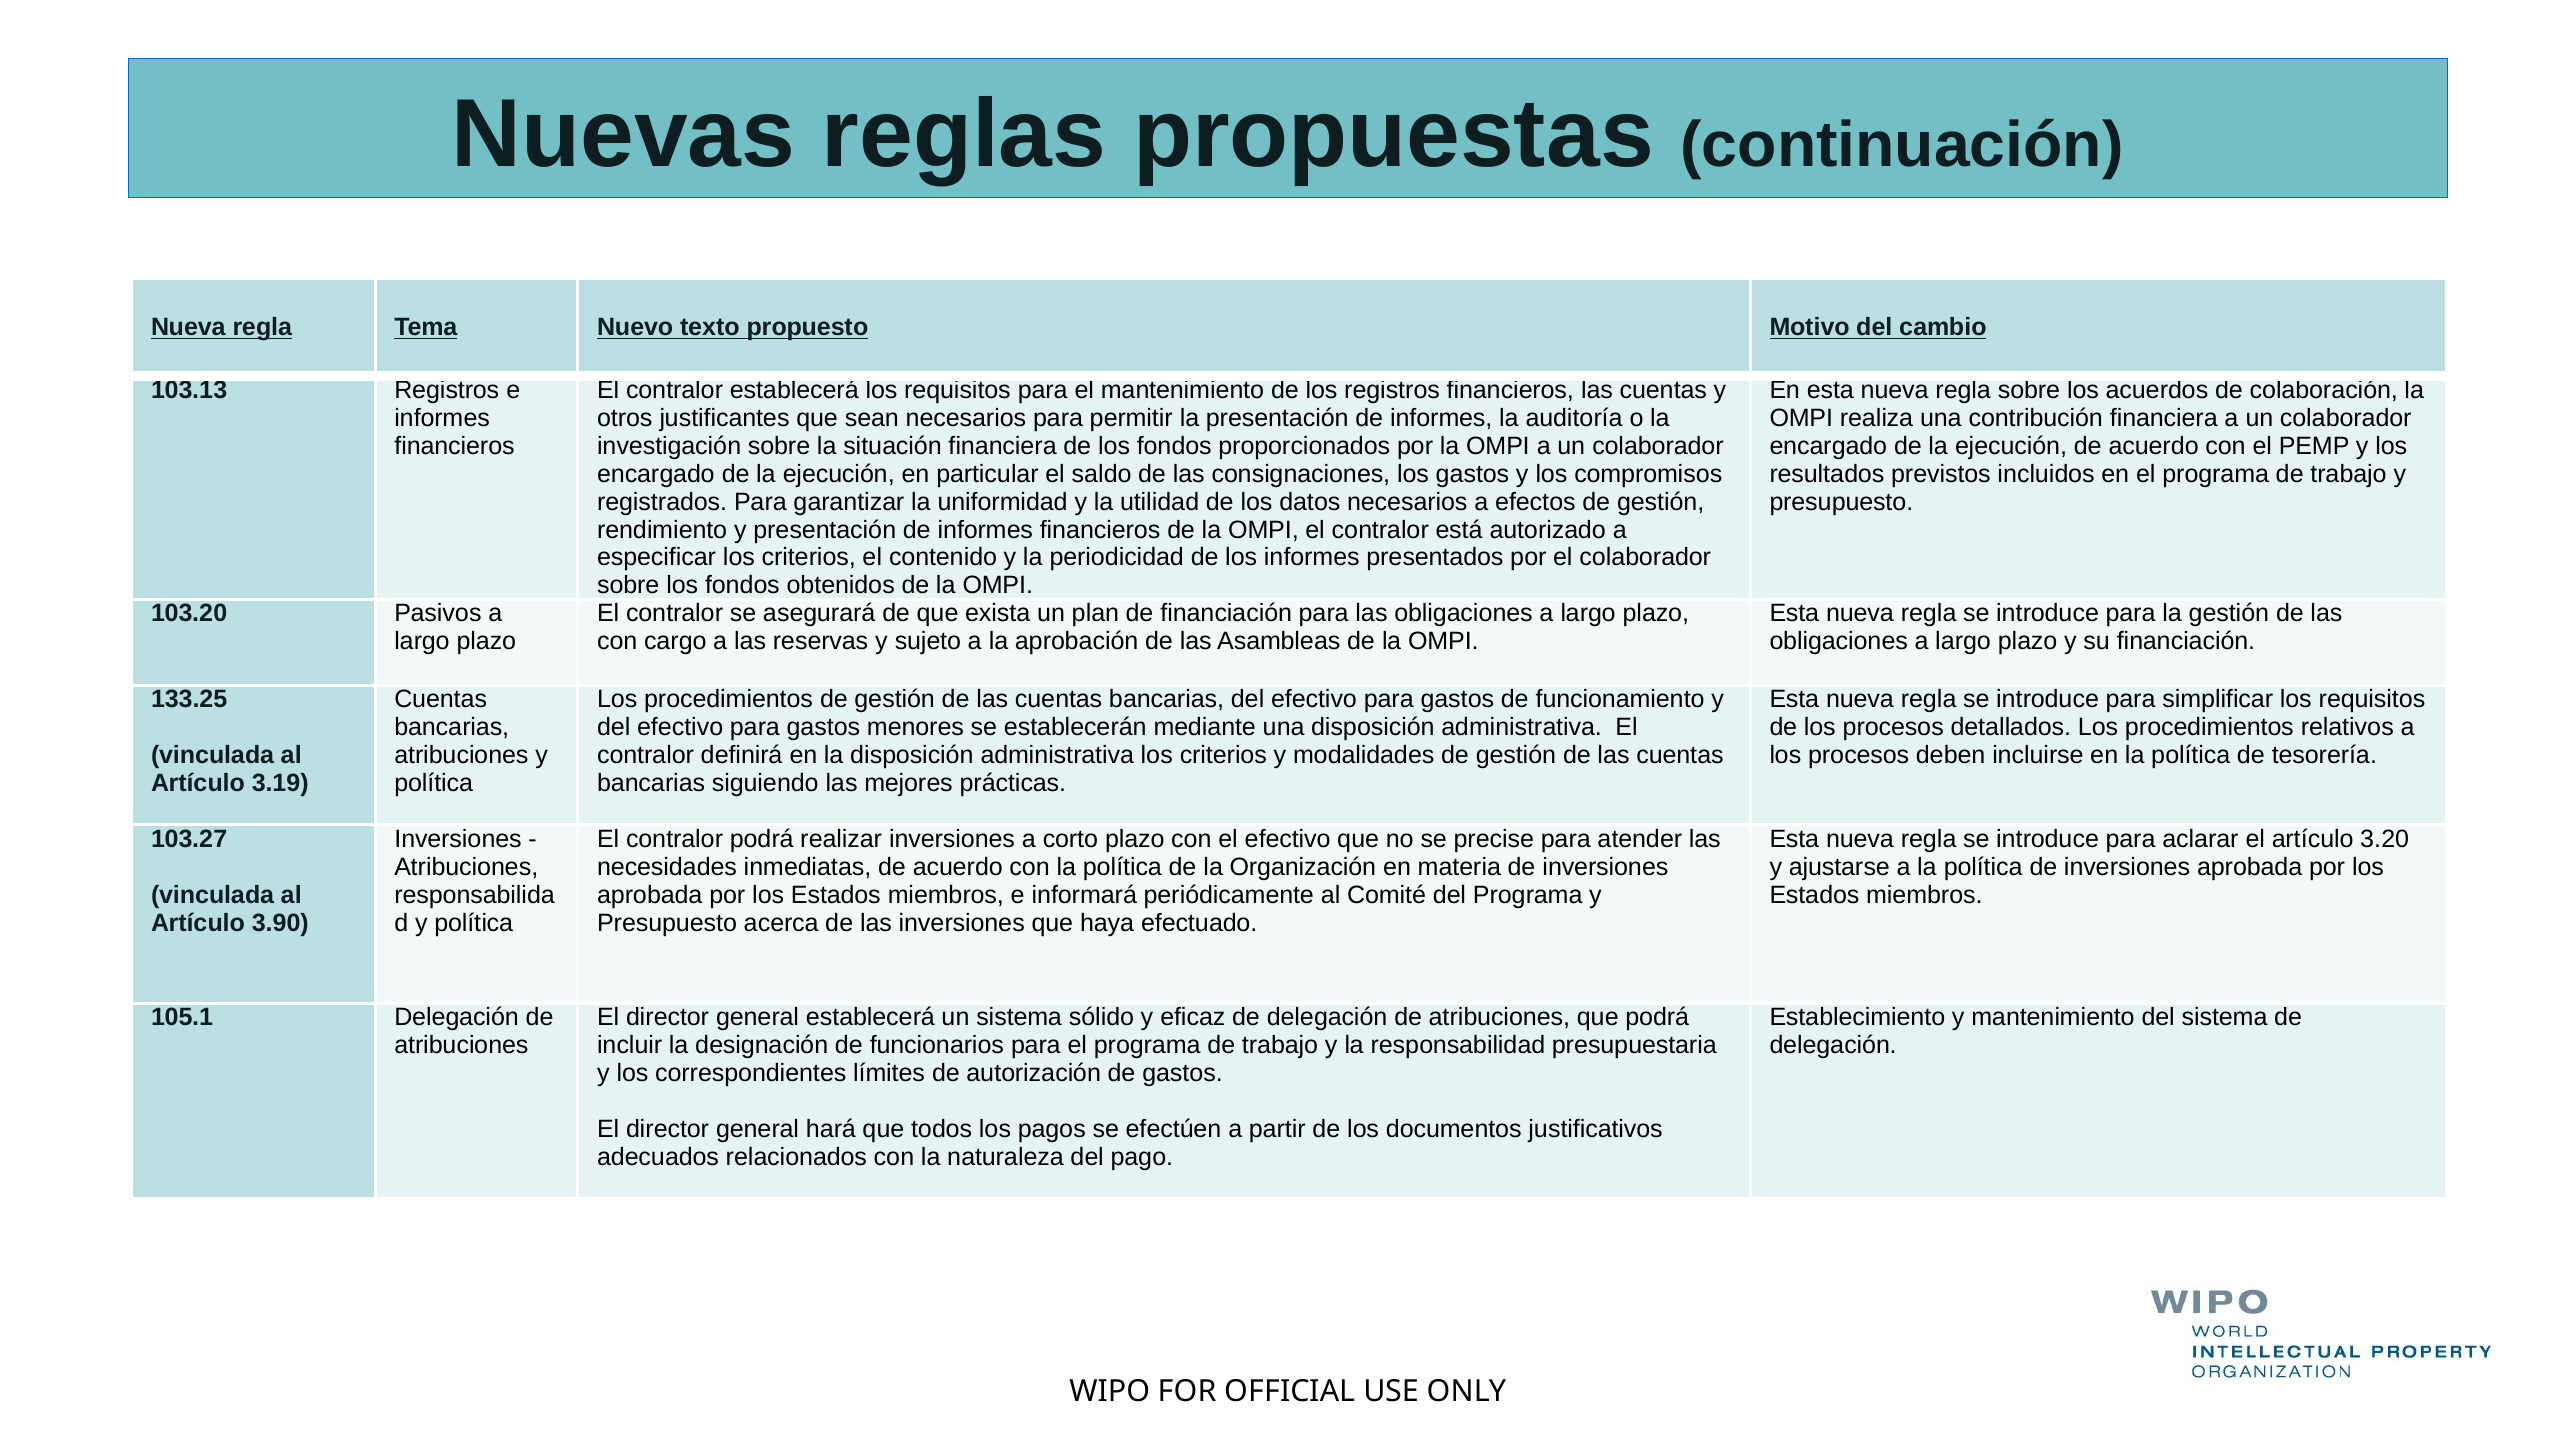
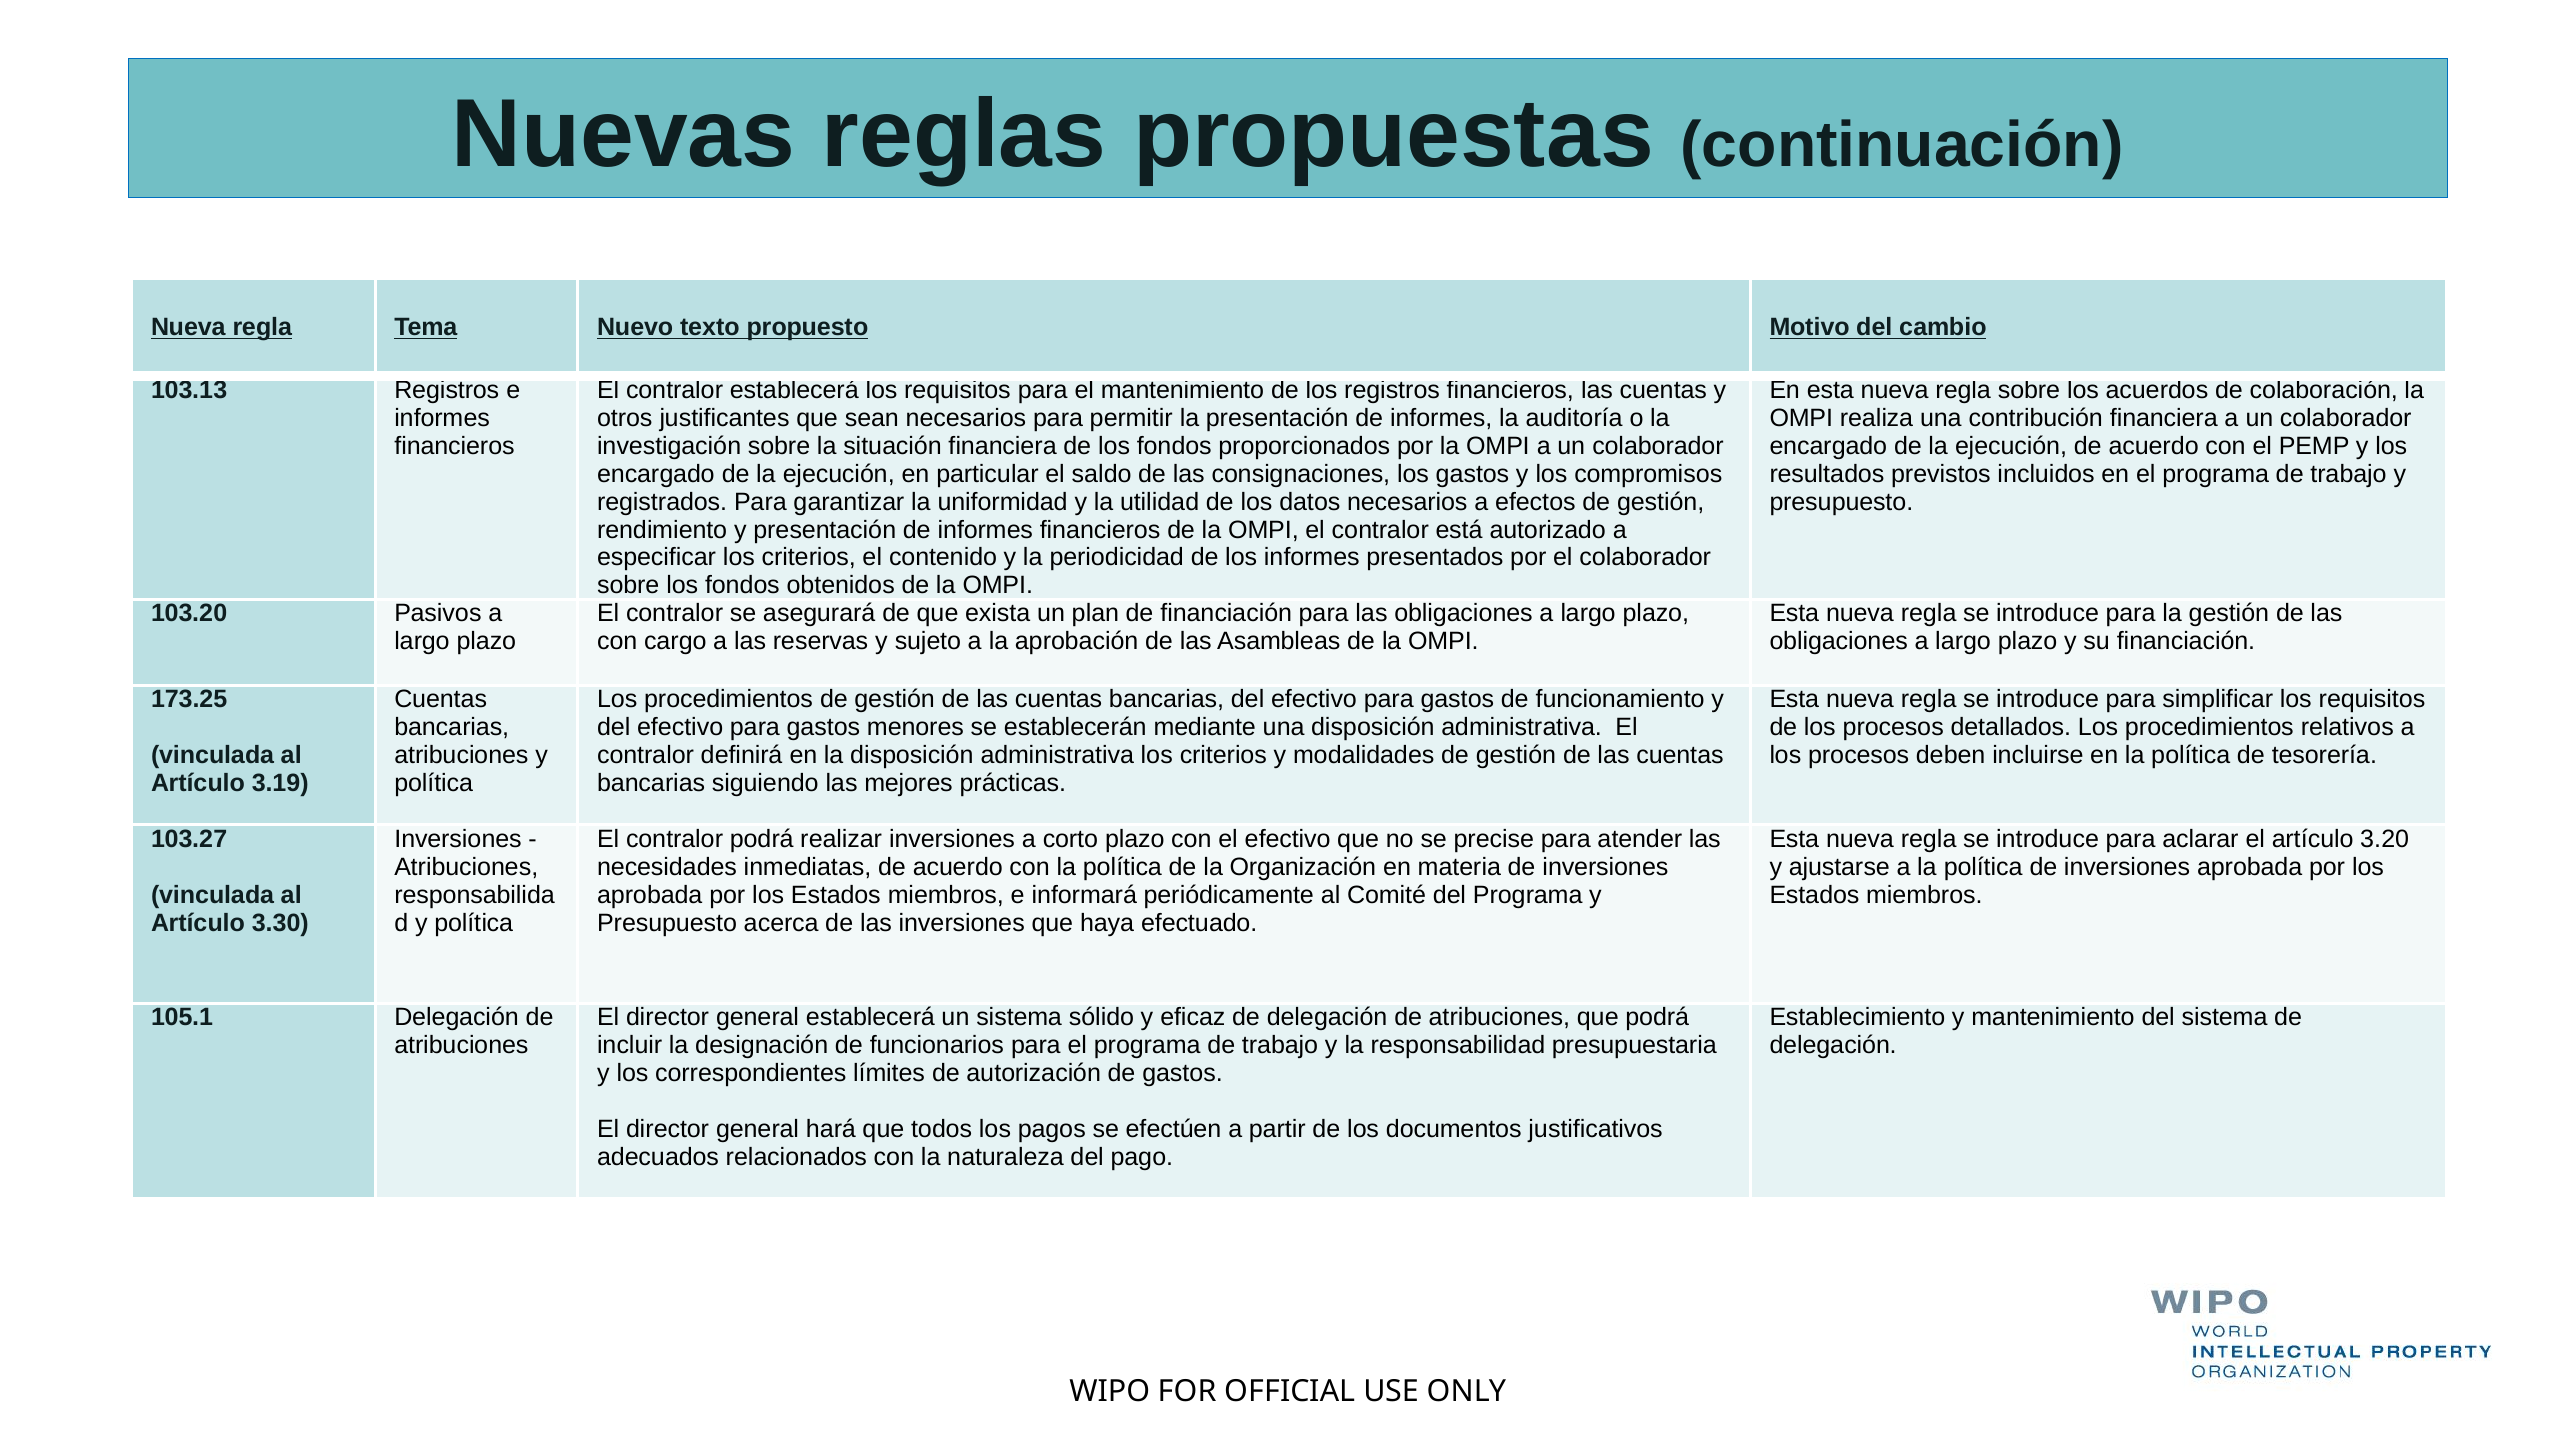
133.25: 133.25 -> 173.25
3.90: 3.90 -> 3.30
